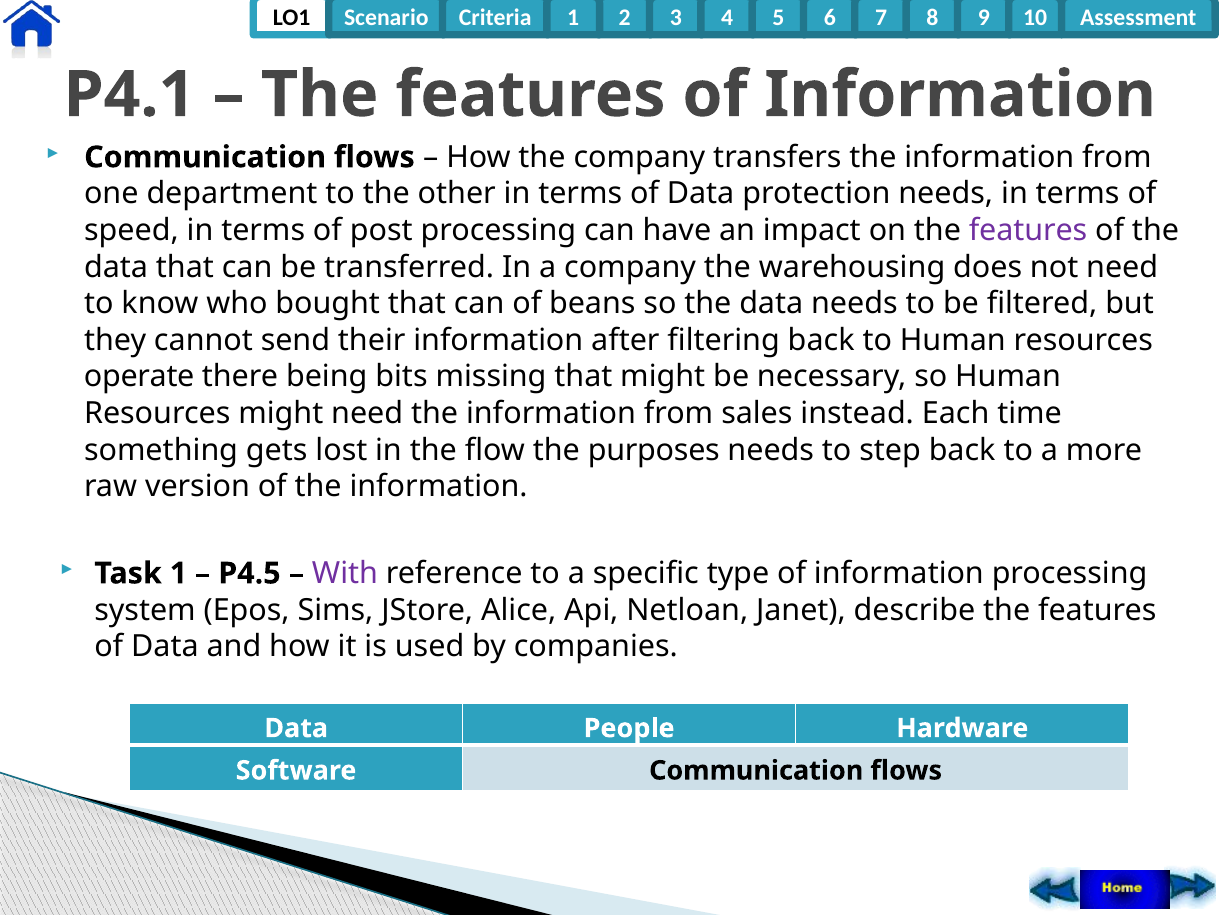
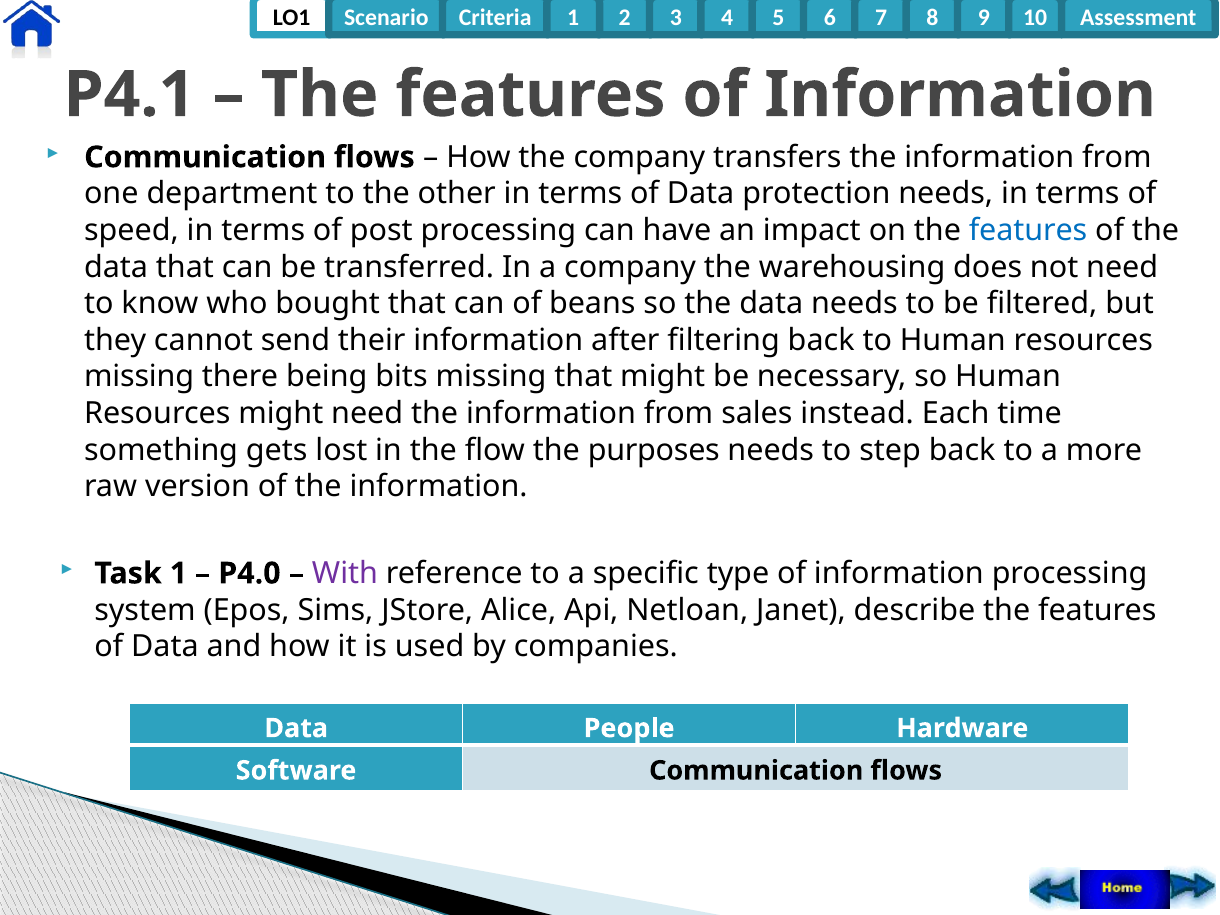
features at (1028, 230) colour: purple -> blue
operate at (139, 377): operate -> missing
P4.5: P4.5 -> P4.0
